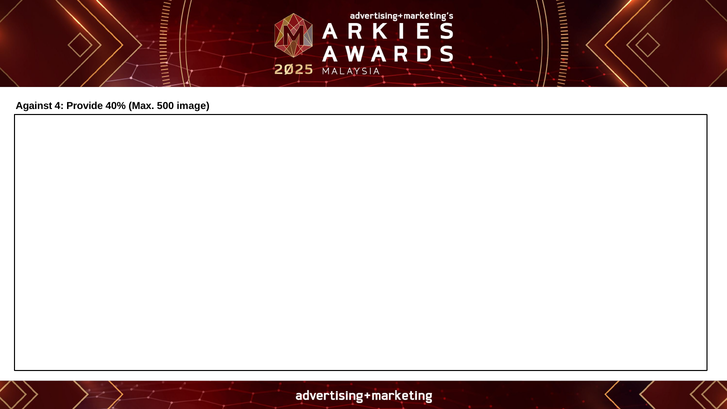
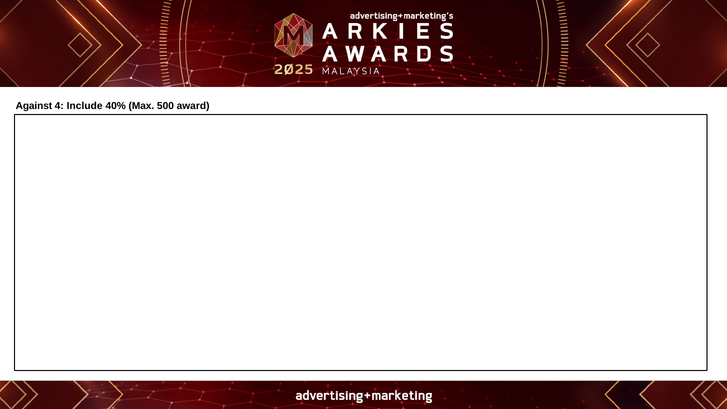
Provide: Provide -> Include
image: image -> award
